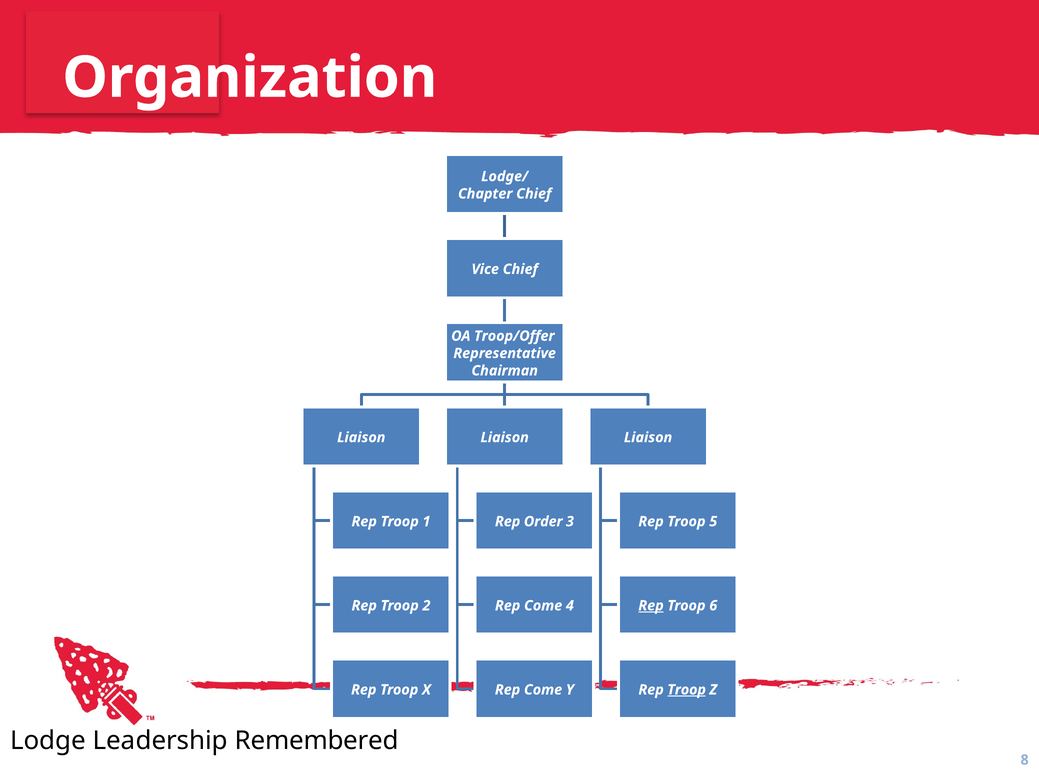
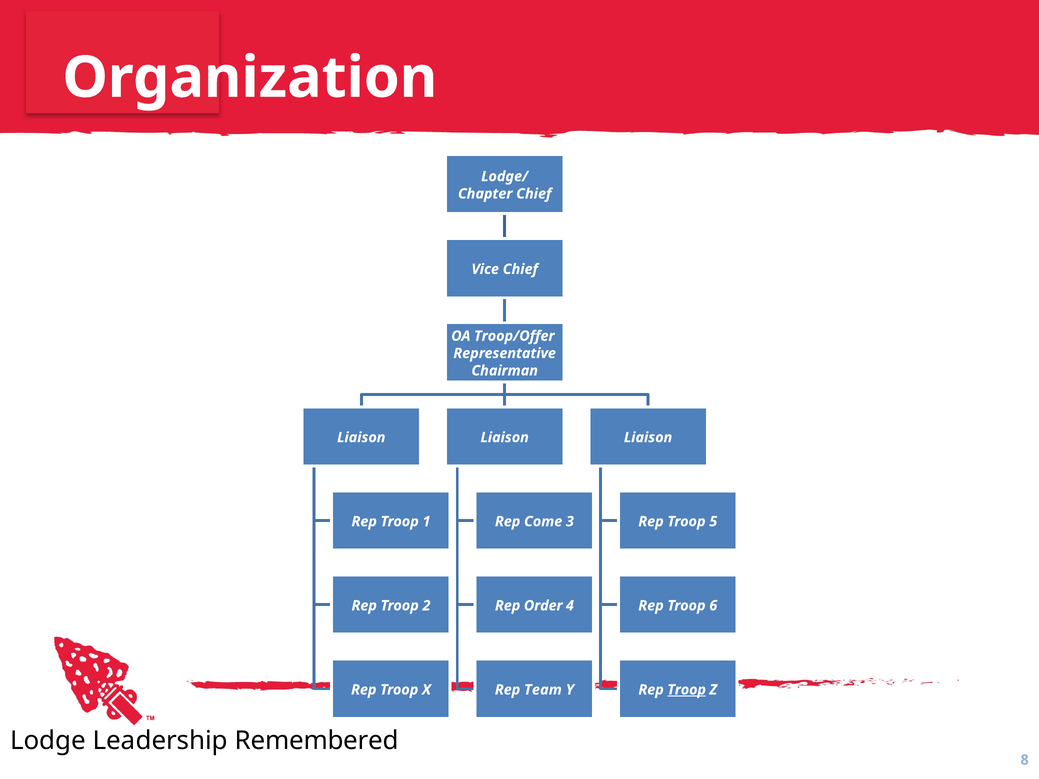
Order: Order -> Come
Come at (543, 606): Come -> Order
Rep at (651, 606) underline: present -> none
Come at (543, 690): Come -> Team
